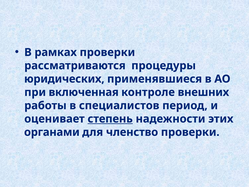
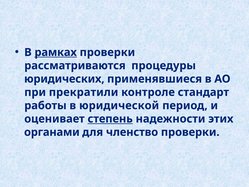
рамках underline: none -> present
включенная: включенная -> прекратили
внешних: внешних -> стандарт
специалистов: специалистов -> юридической
